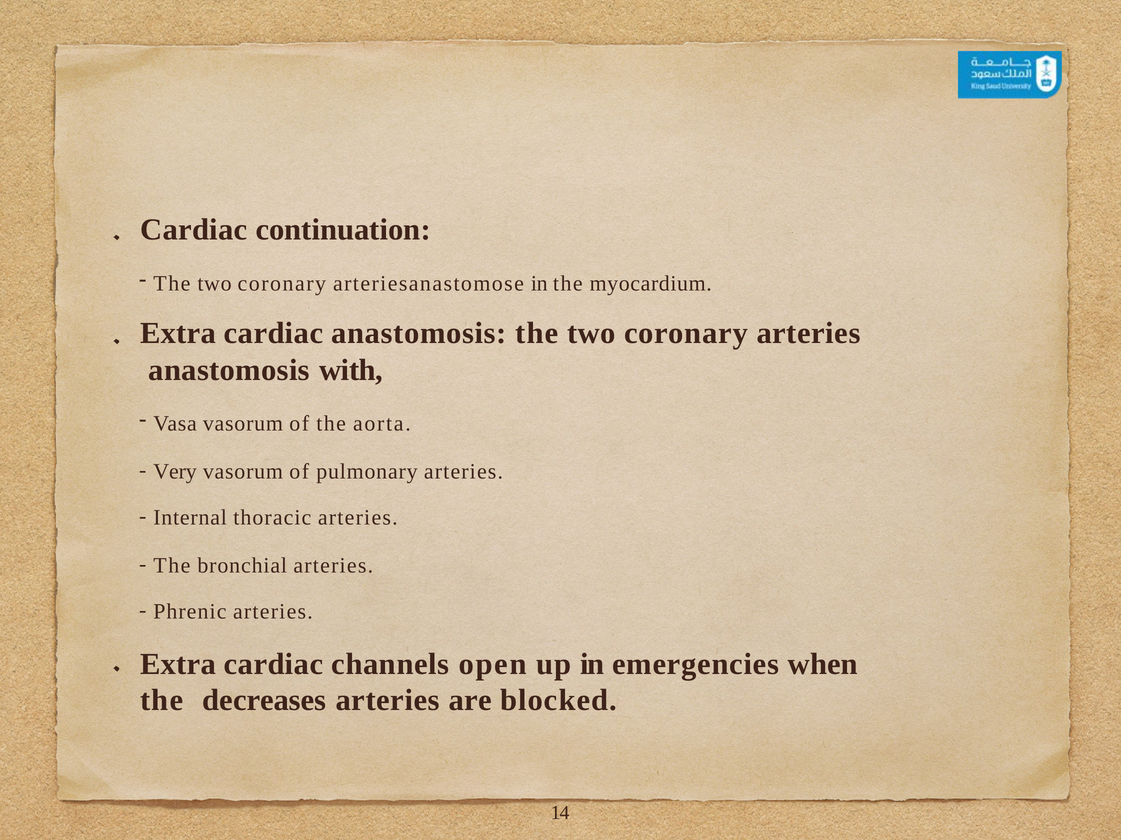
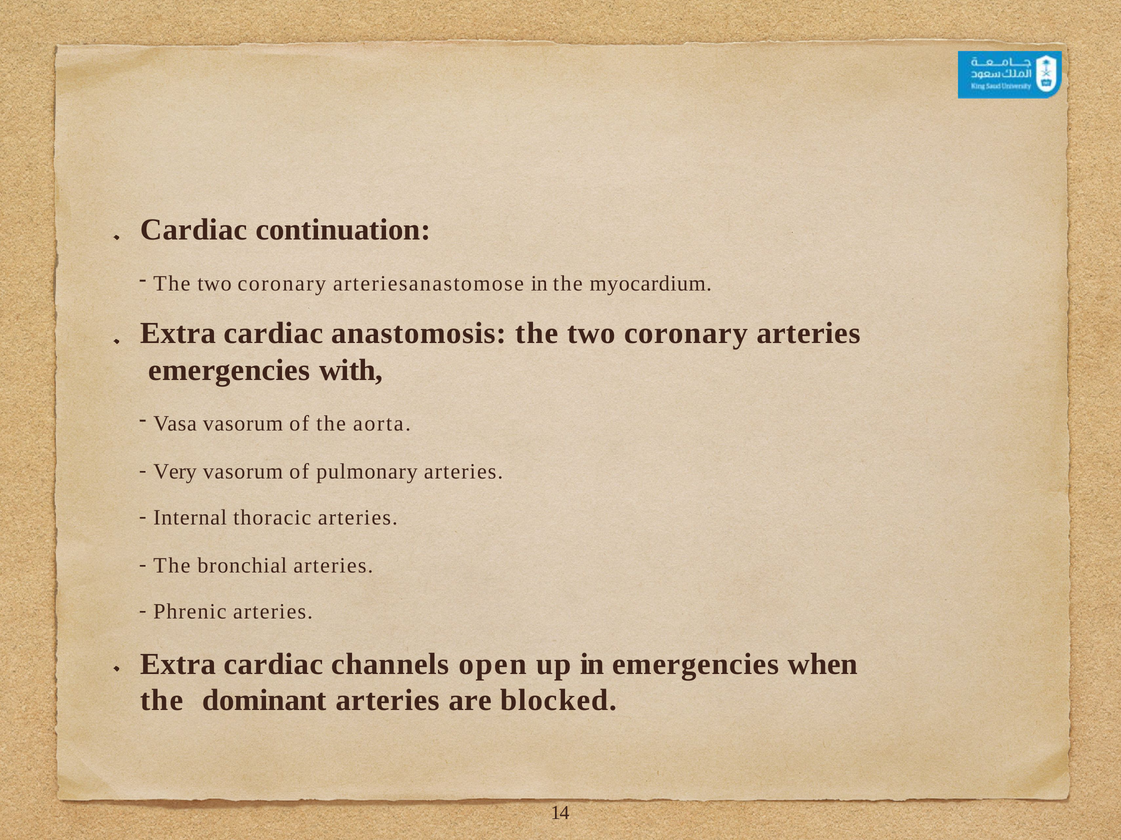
anastomosis at (229, 371): anastomosis -> emergencies
decreases: decreases -> dominant
